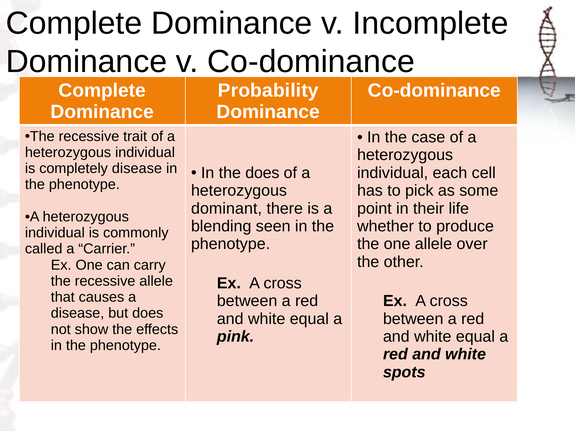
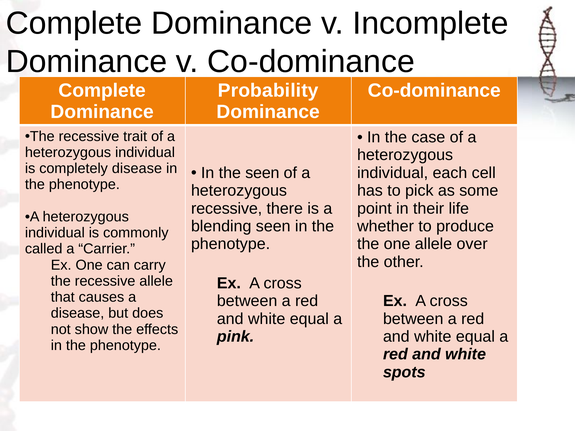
the does: does -> seen
dominant at (226, 209): dominant -> recessive
